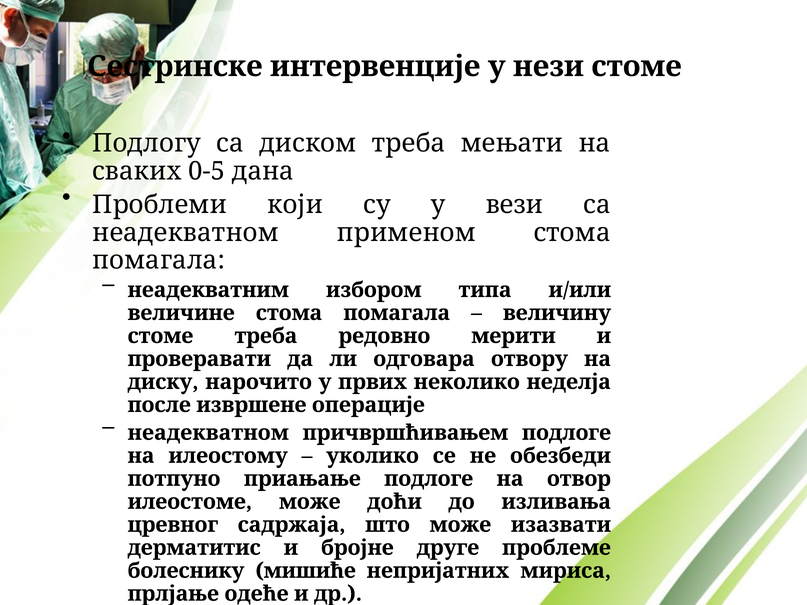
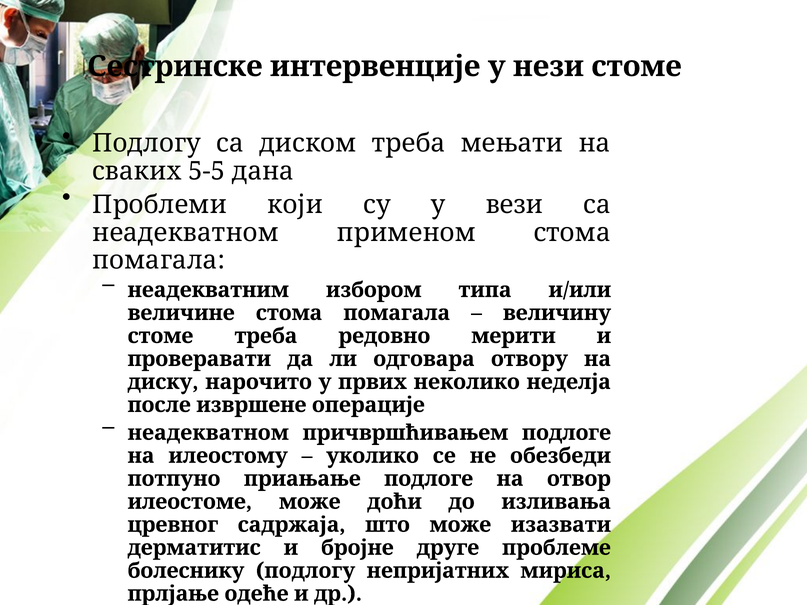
0-5: 0-5 -> 5-5
болеснику мишиће: мишиће -> подлогу
